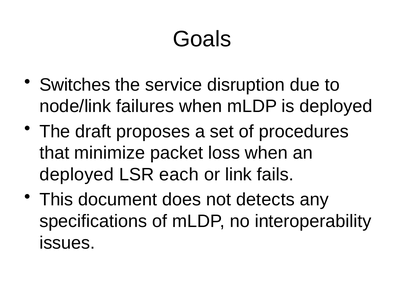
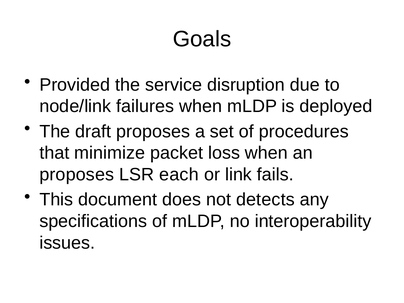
Switches: Switches -> Provided
deployed at (77, 175): deployed -> proposes
